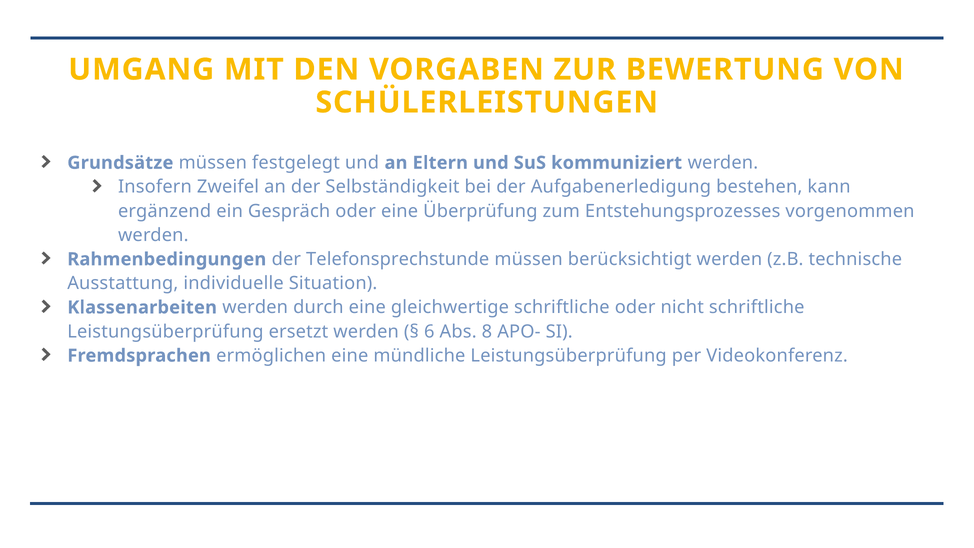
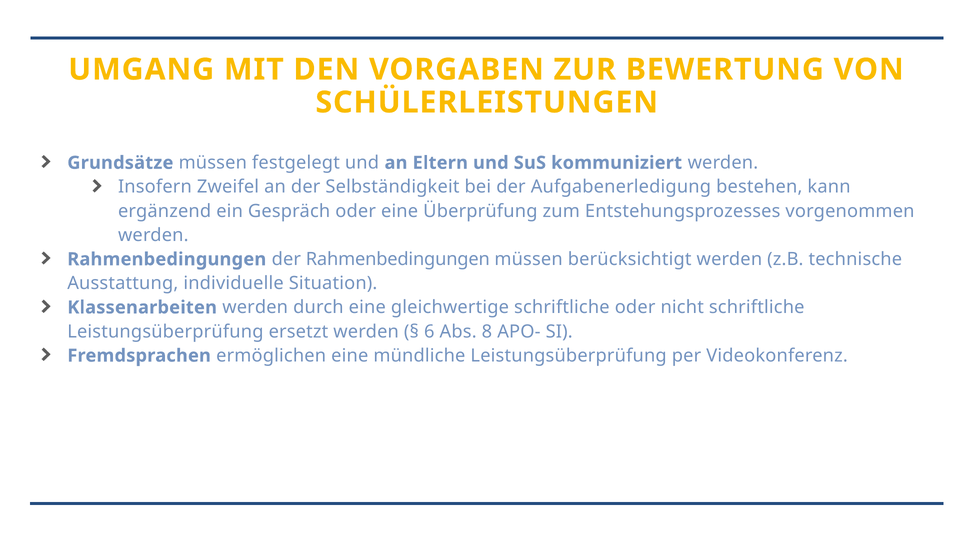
der Telefonsprechstunde: Telefonsprechstunde -> Rahmenbedingungen
